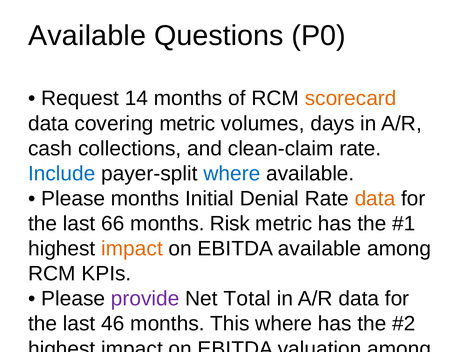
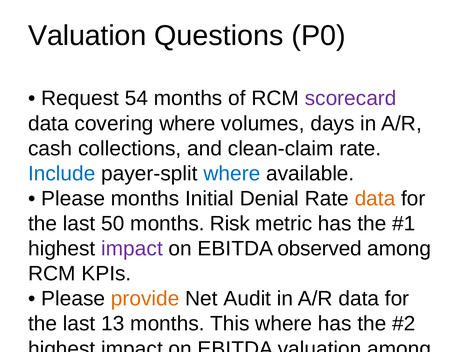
Available at (87, 36): Available -> Valuation
14: 14 -> 54
scorecard colour: orange -> purple
covering metric: metric -> where
66: 66 -> 50
impact at (132, 249) colour: orange -> purple
EBITDA available: available -> observed
provide at (145, 299) colour: purple -> orange
Total: Total -> Audit
46: 46 -> 13
